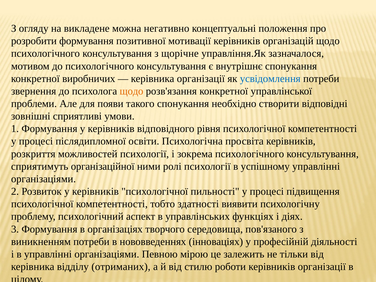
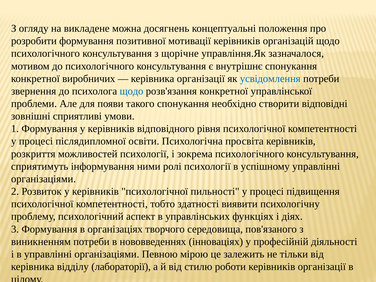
негативно: негативно -> досягнень
щодо at (131, 91) colour: orange -> blue
організаційної: організаційної -> інформування
отриманих: отриманих -> лабораторії
